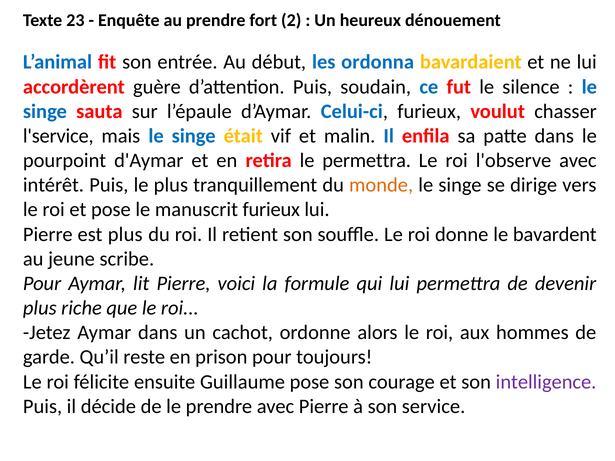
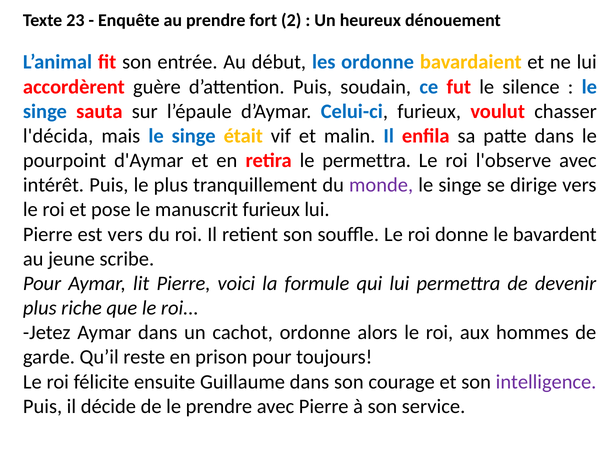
les ordonna: ordonna -> ordonne
l'service: l'service -> l'décida
monde colour: orange -> purple
est plus: plus -> vers
Guillaume pose: pose -> dans
